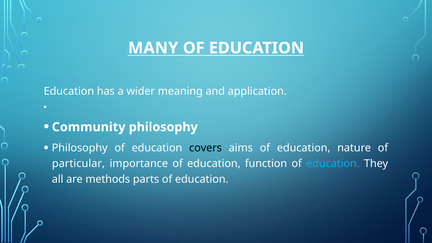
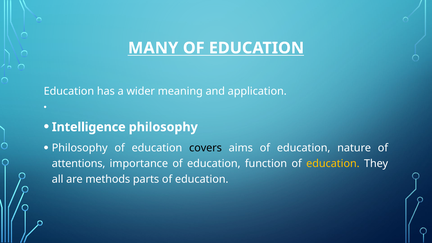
Community: Community -> Intelligence
particular: particular -> attentions
education at (333, 164) colour: light blue -> yellow
